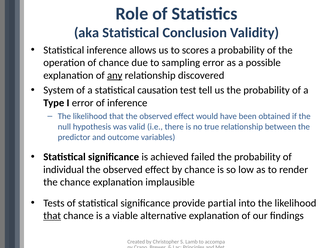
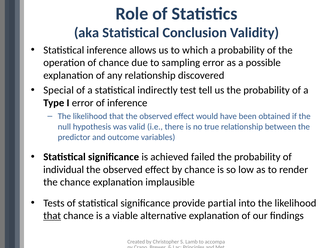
scores: scores -> which
any underline: present -> none
System: System -> Special
causation: causation -> indirectly
